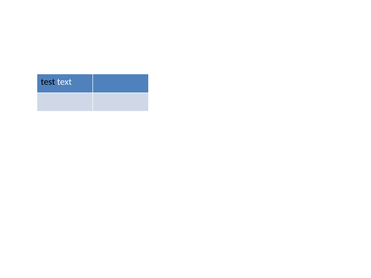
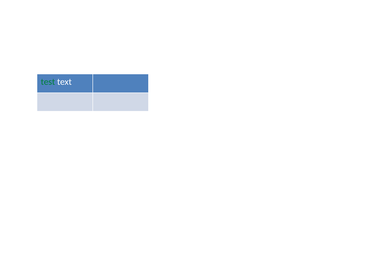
test colour: black -> green
